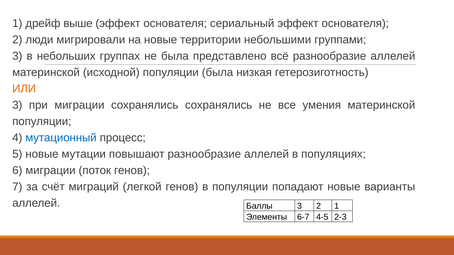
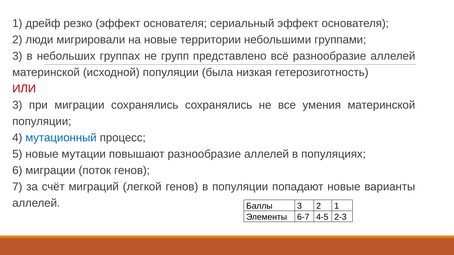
выше: выше -> резко
не была: была -> групп
ИЛИ colour: orange -> red
